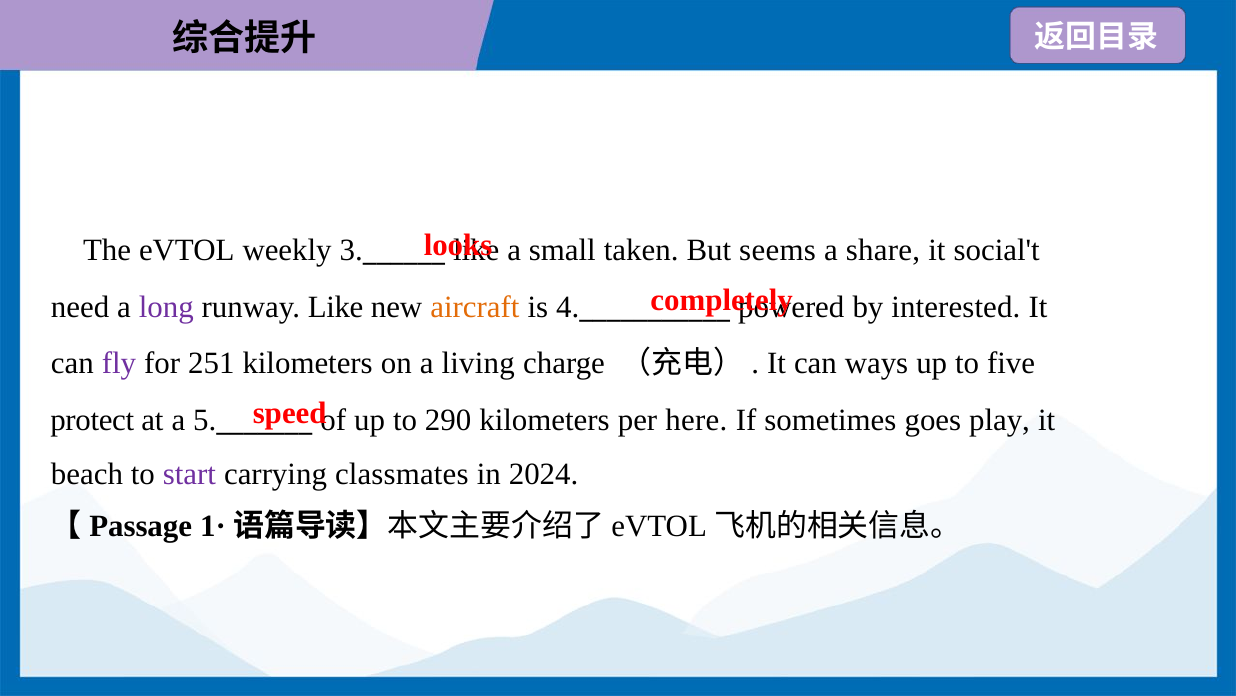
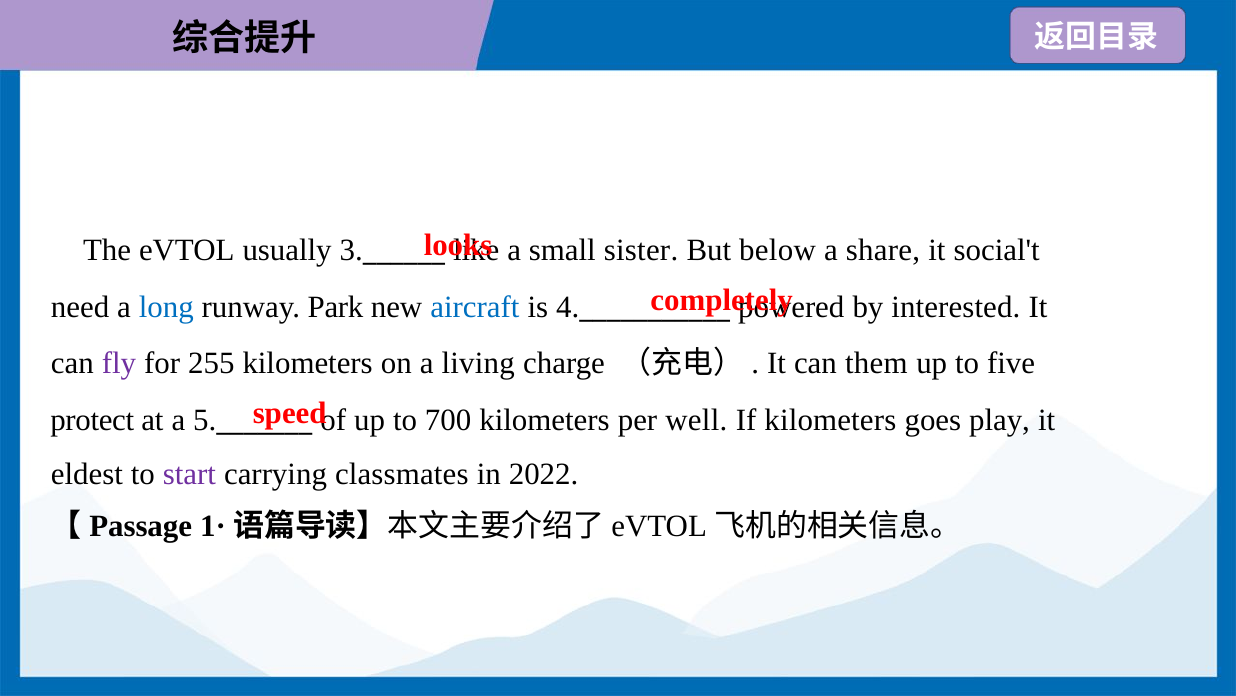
weekly: weekly -> usually
taken: taken -> sister
seems: seems -> below
long colour: purple -> blue
runway Like: Like -> Park
aircraft colour: orange -> blue
251: 251 -> 255
ways: ways -> them
290: 290 -> 700
here: here -> well
If sometimes: sometimes -> kilometers
beach: beach -> eldest
2024: 2024 -> 2022
